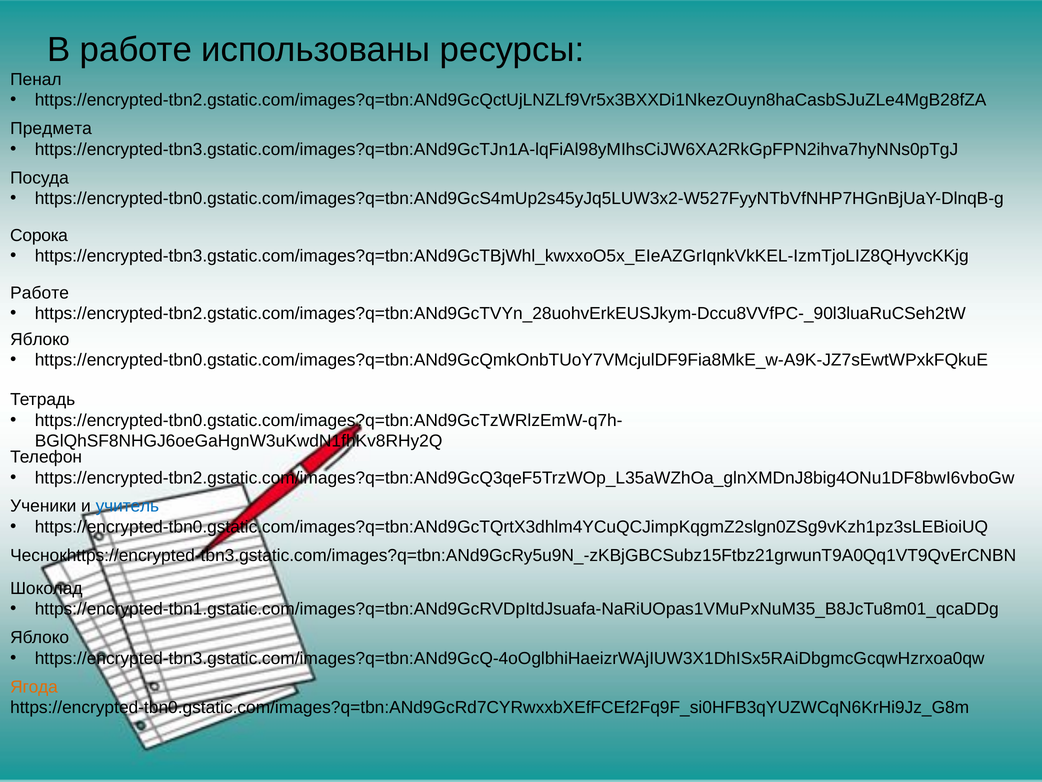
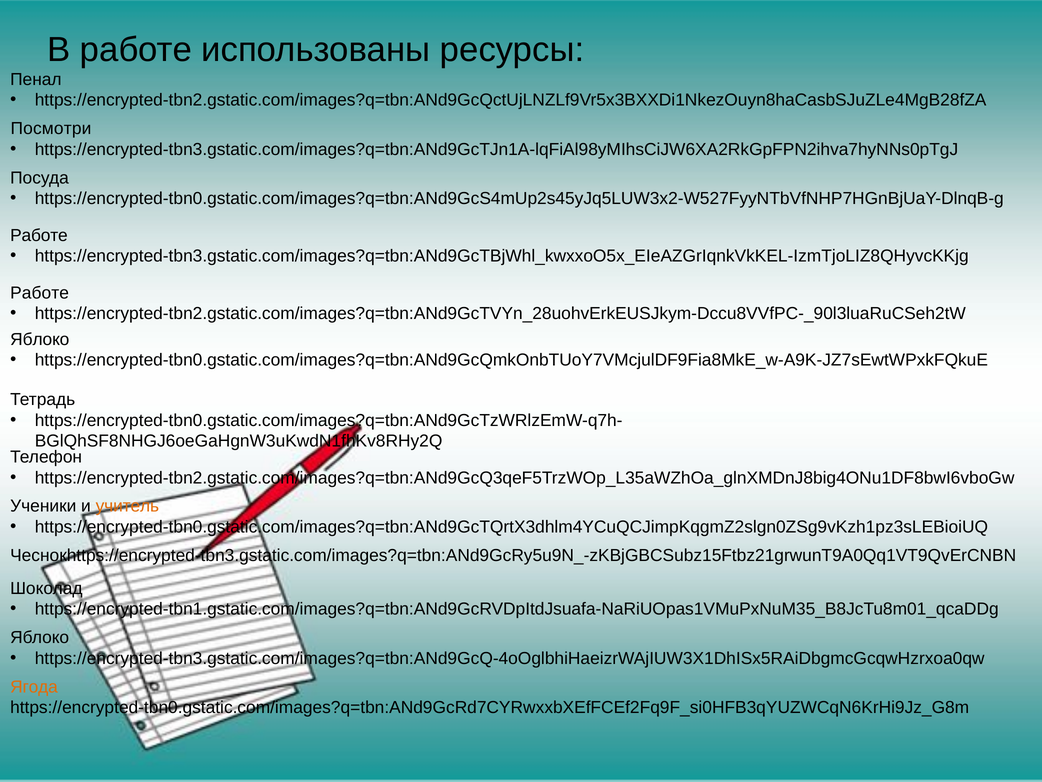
Предмета: Предмета -> Посмотри
Сорока at (39, 235): Сорока -> Работе
учитель colour: blue -> orange
